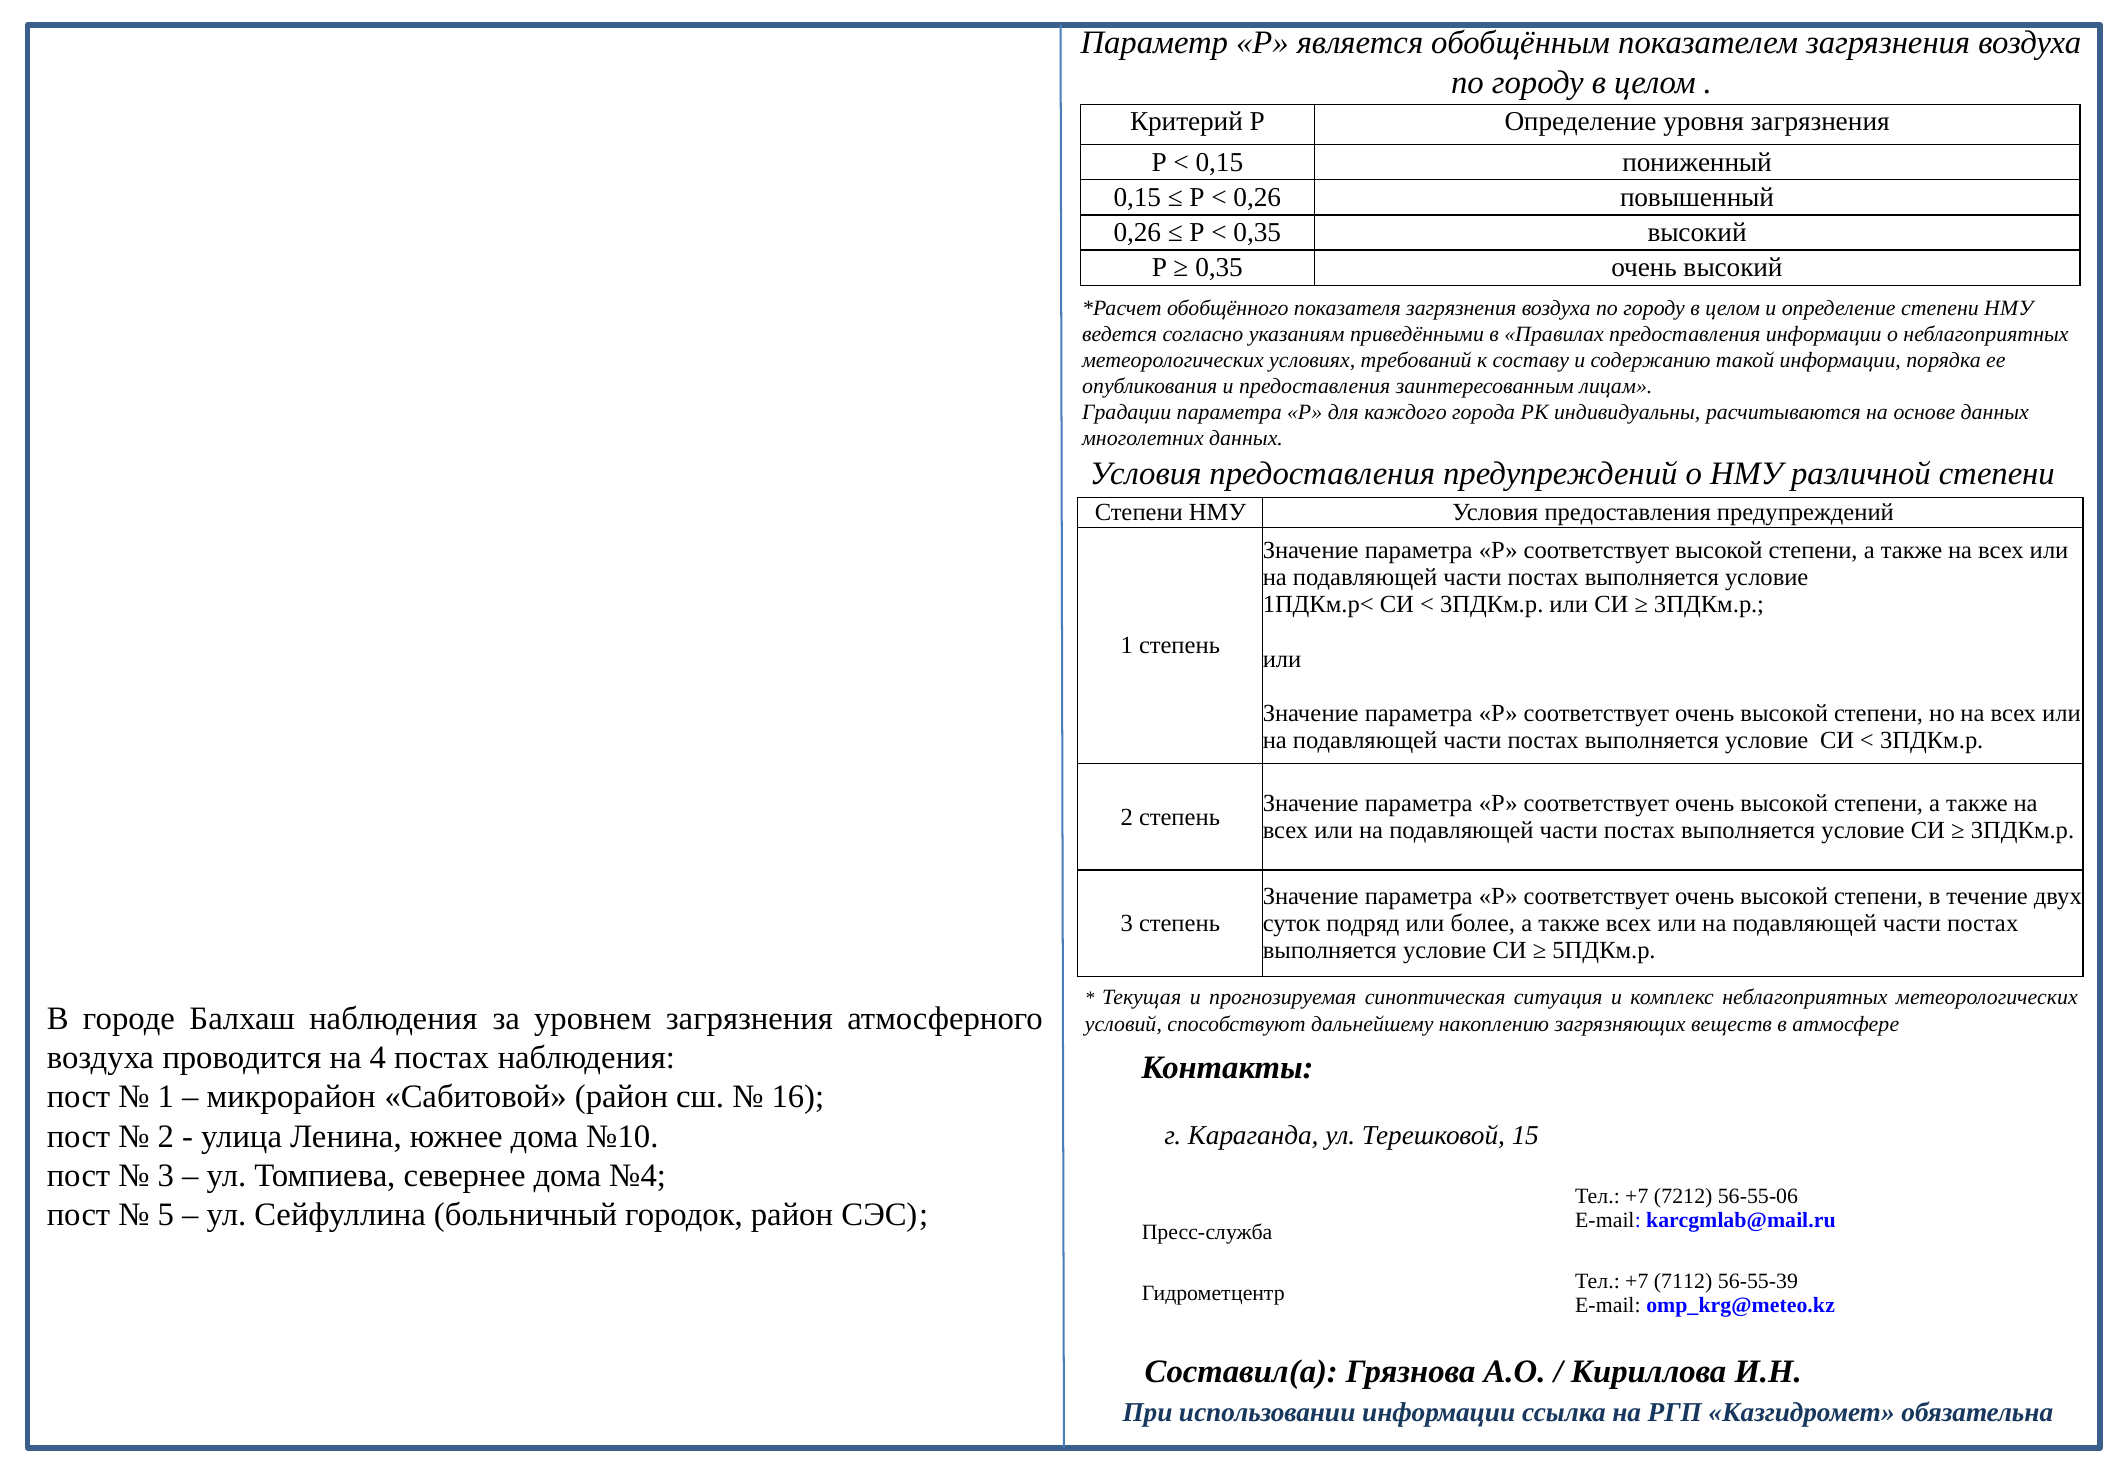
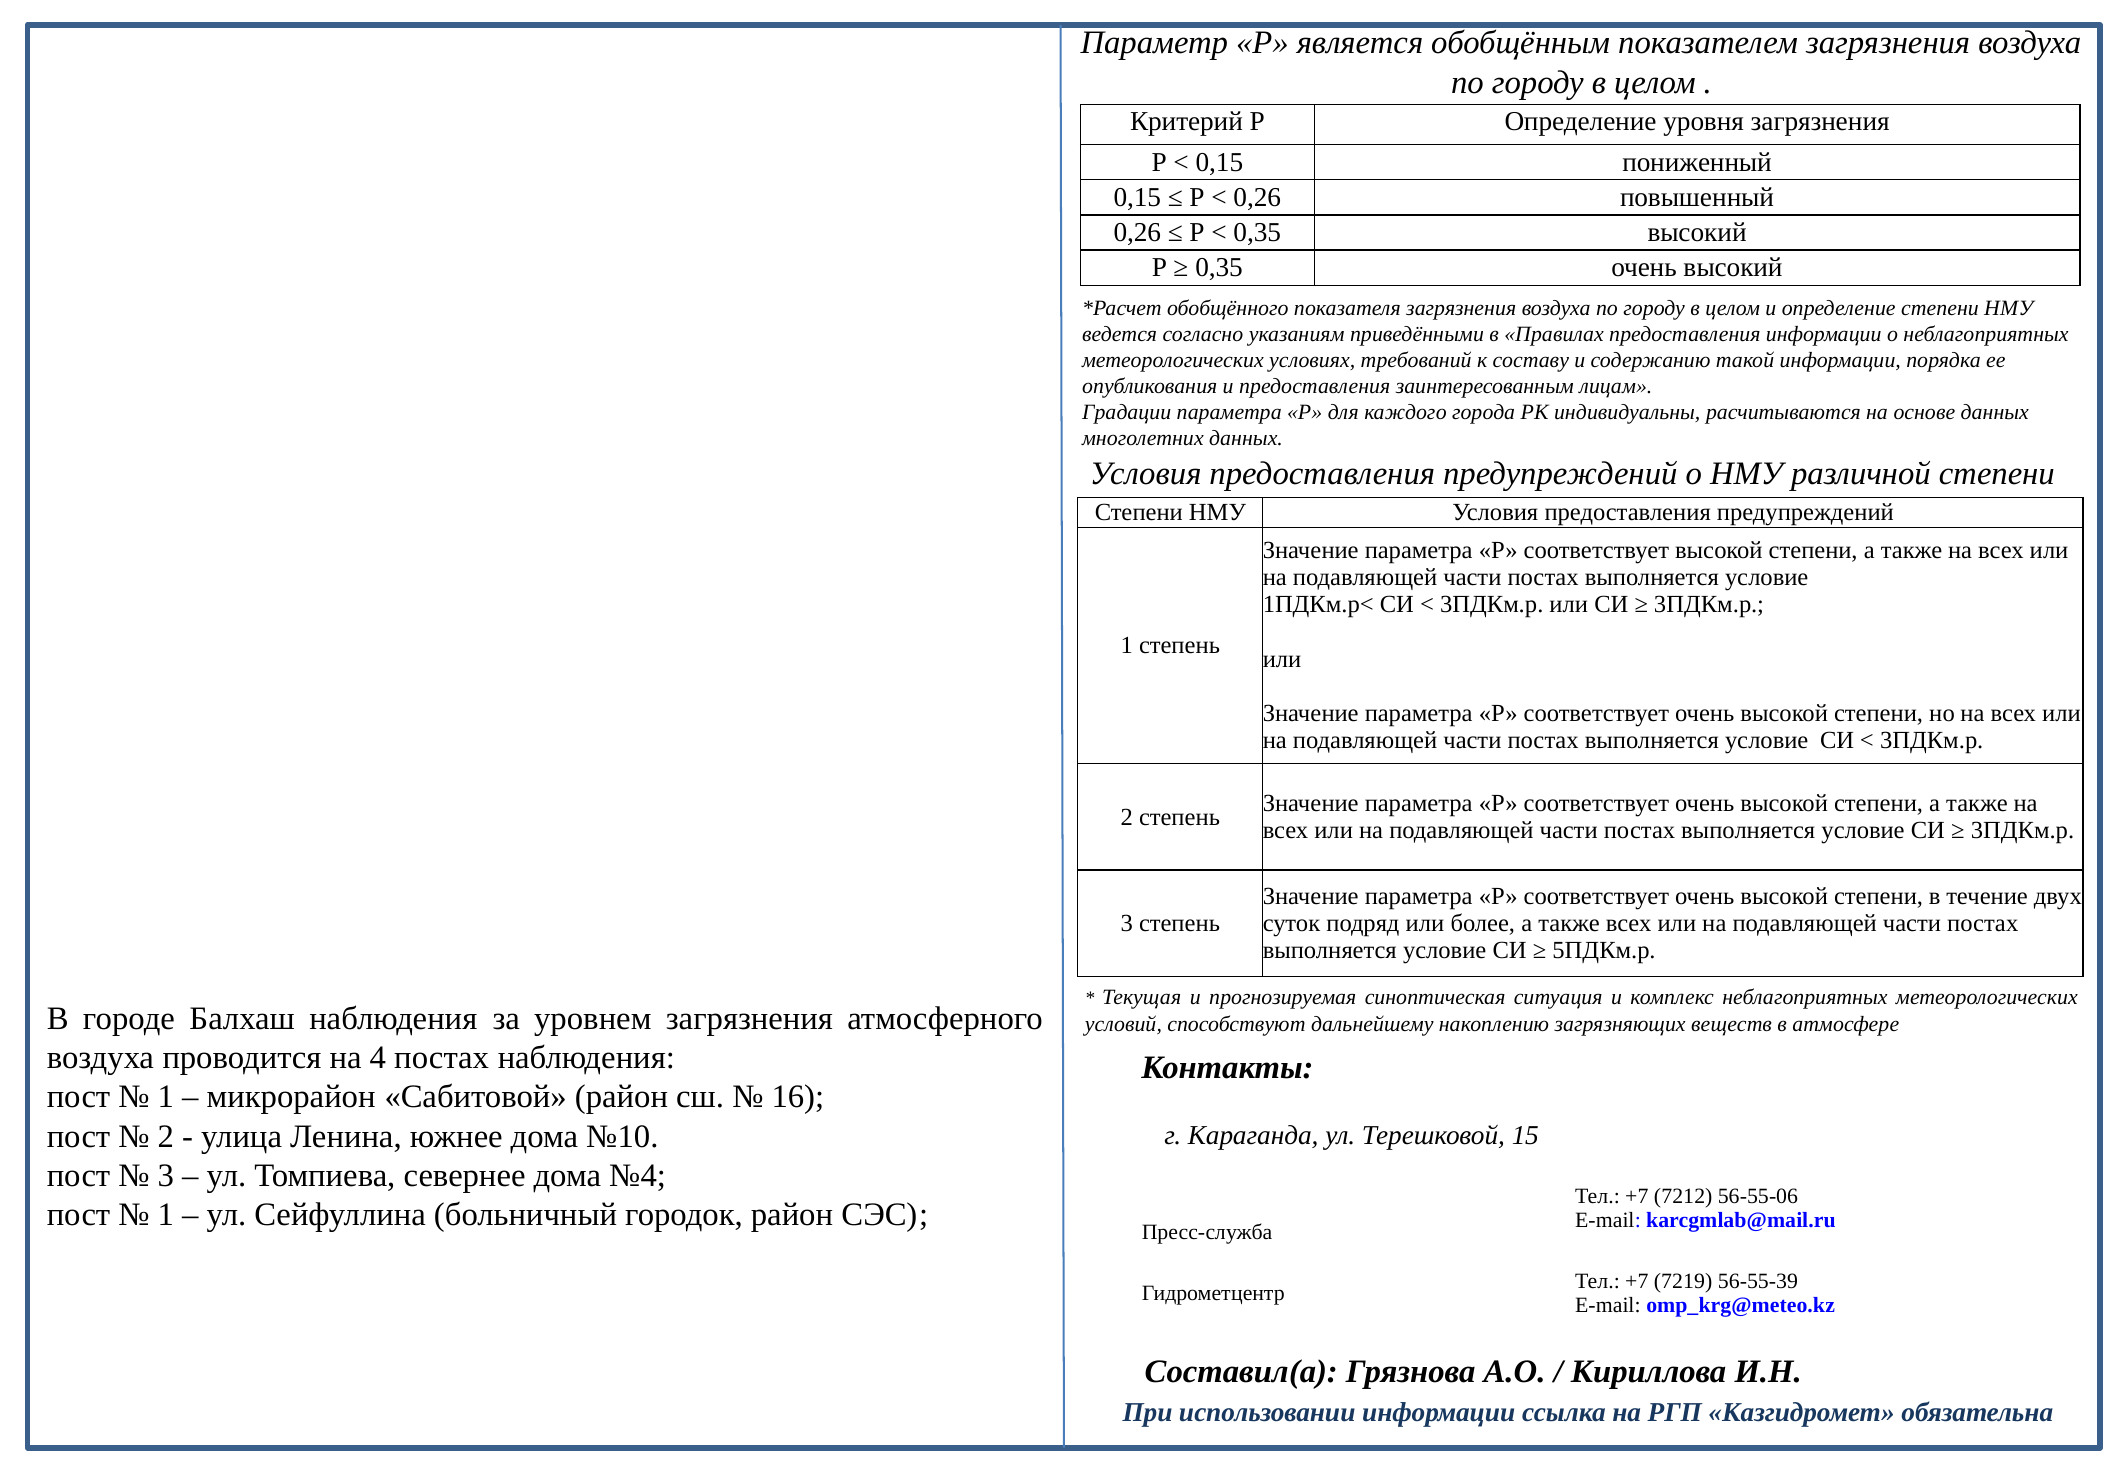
5 at (166, 1215): 5 -> 1
7112: 7112 -> 7219
